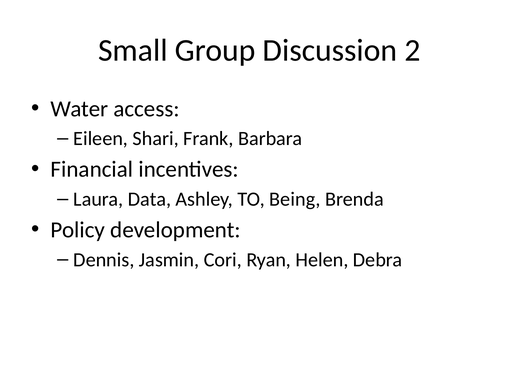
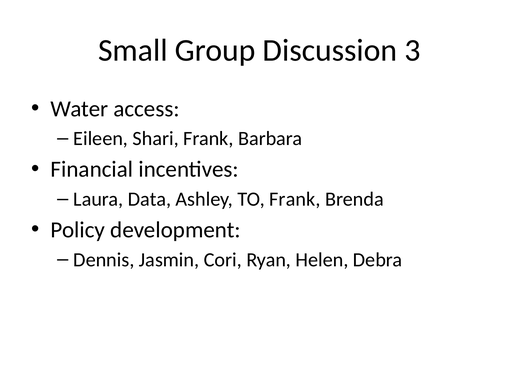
2: 2 -> 3
TO Being: Being -> Frank
